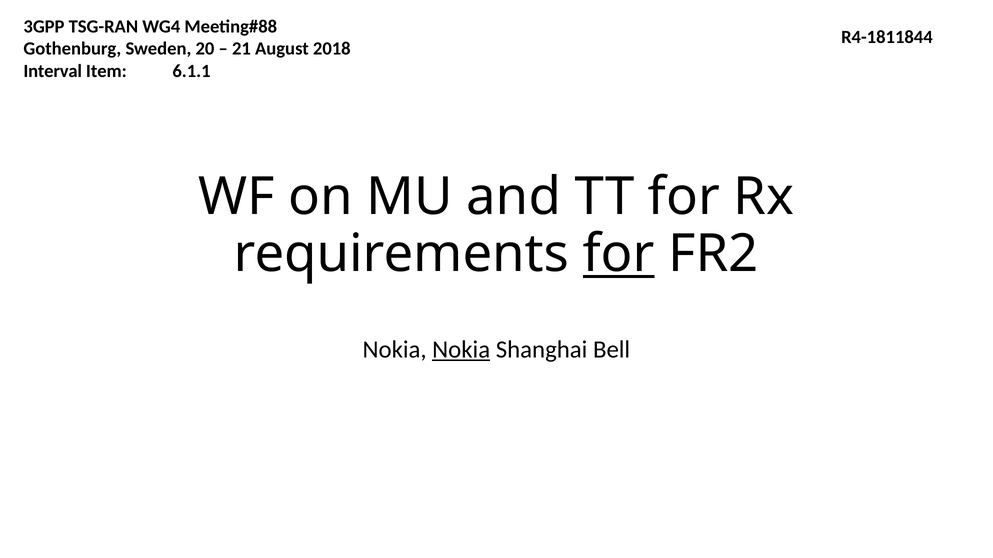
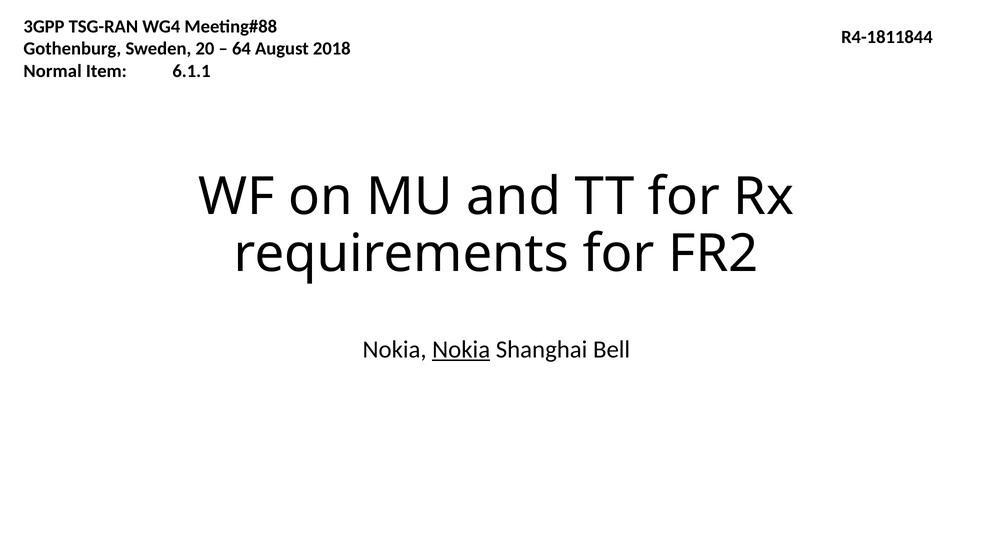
21: 21 -> 64
Interval: Interval -> Normal
for at (619, 254) underline: present -> none
